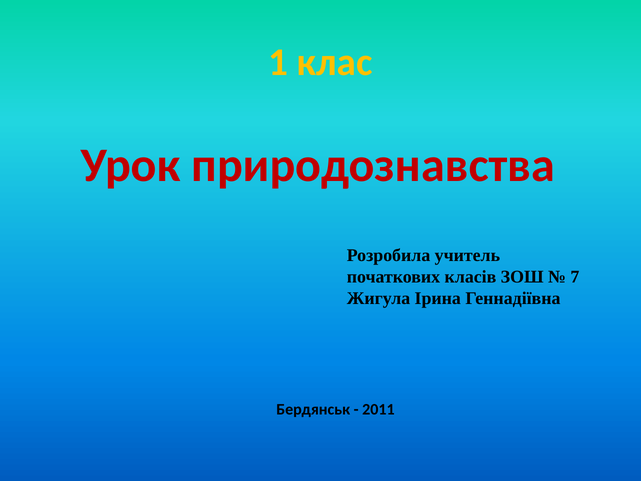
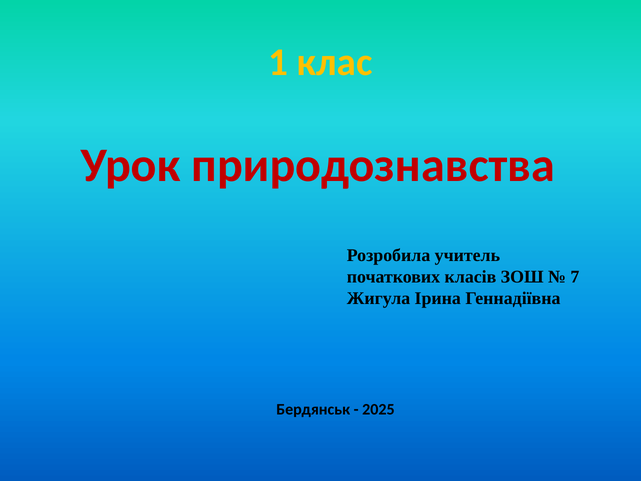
2011: 2011 -> 2025
